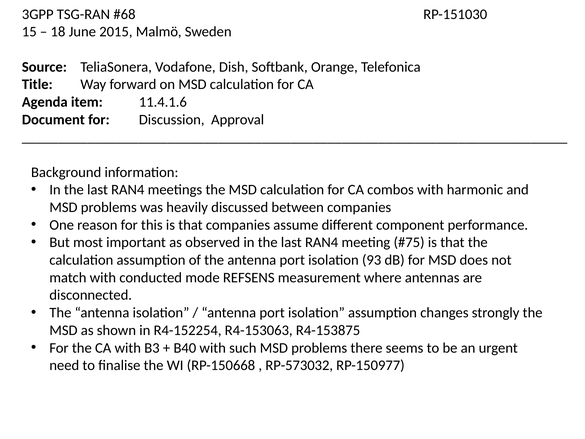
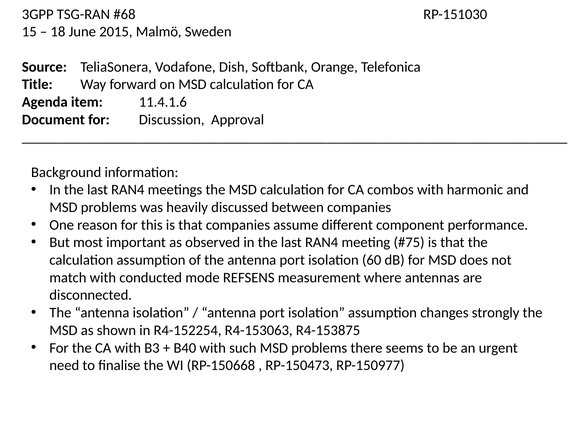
93: 93 -> 60
RP-573032: RP-573032 -> RP-150473
